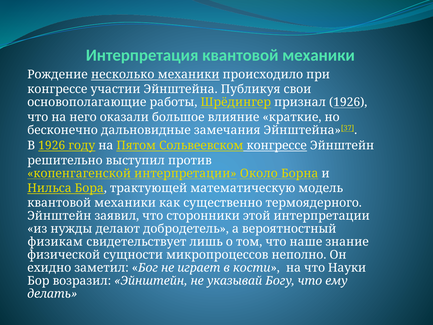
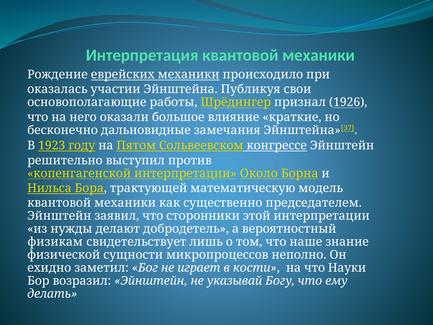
несколько: несколько -> еврейских
конгрессе at (57, 89): конгрессе -> оказалась
В 1926: 1926 -> 1923
термоядерного: термоядерного -> председателем
